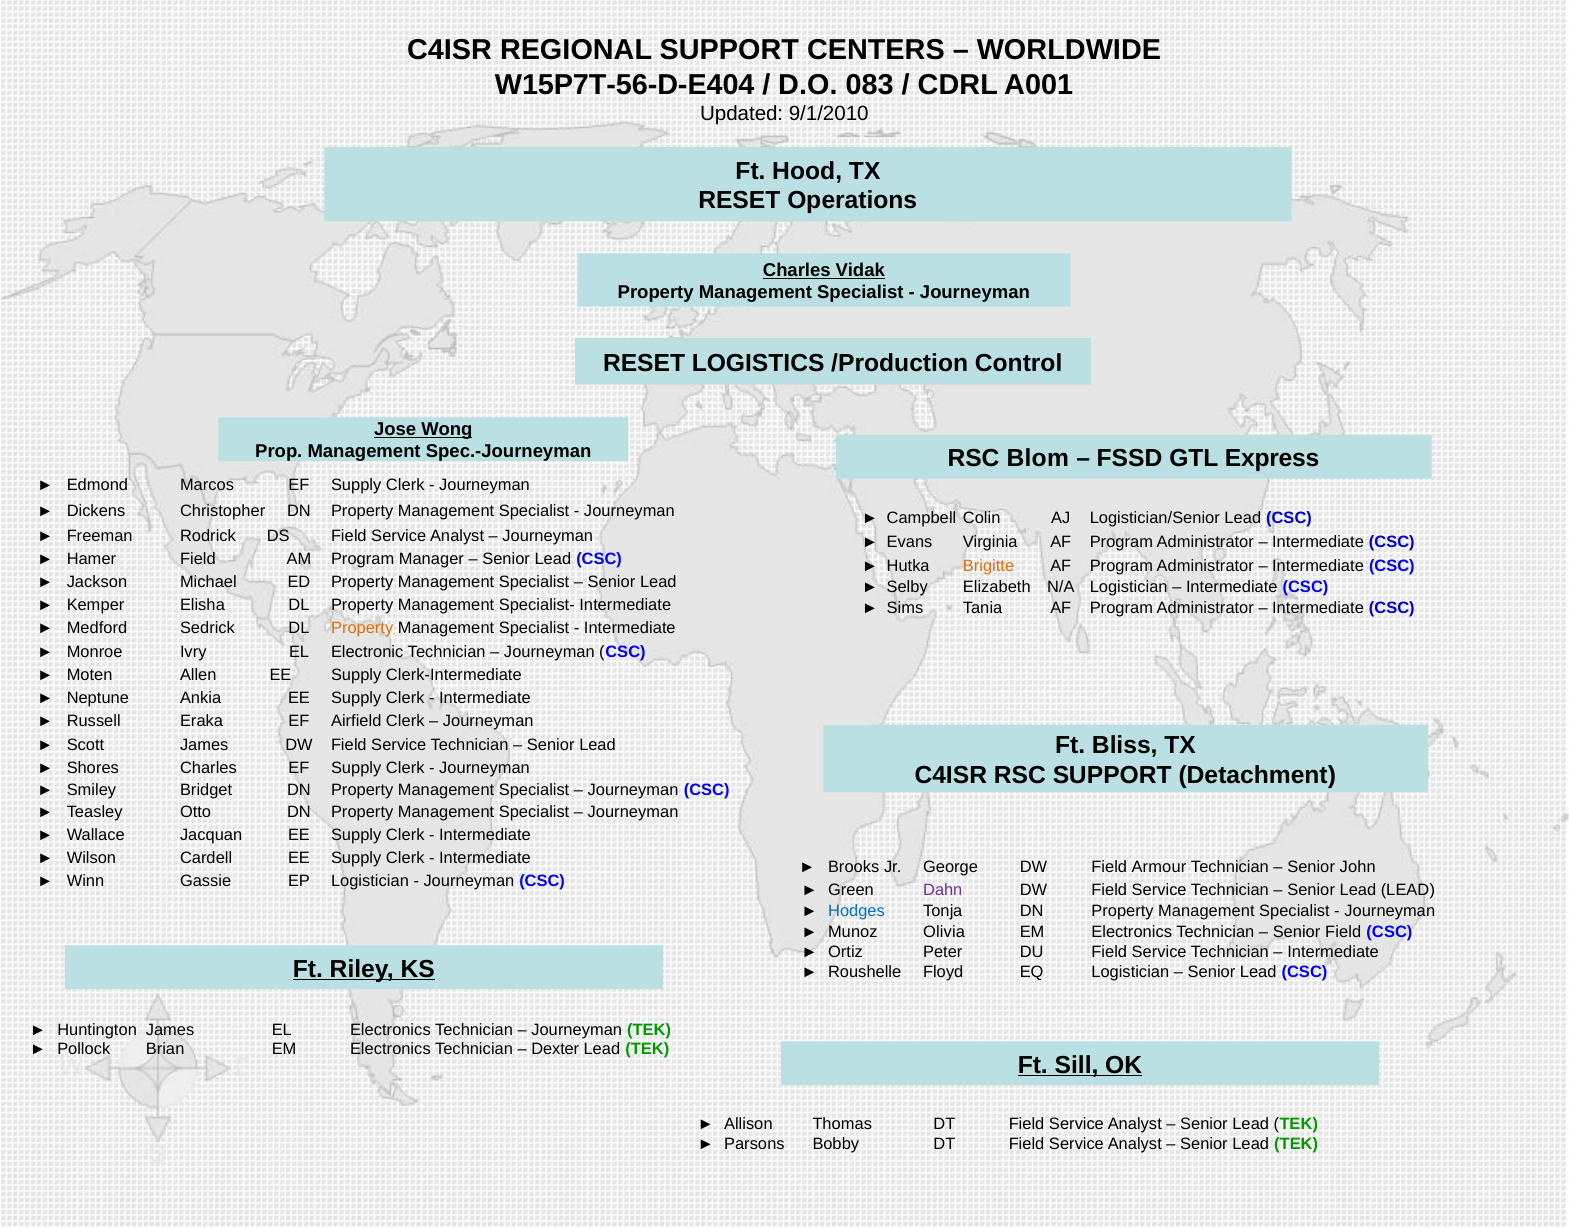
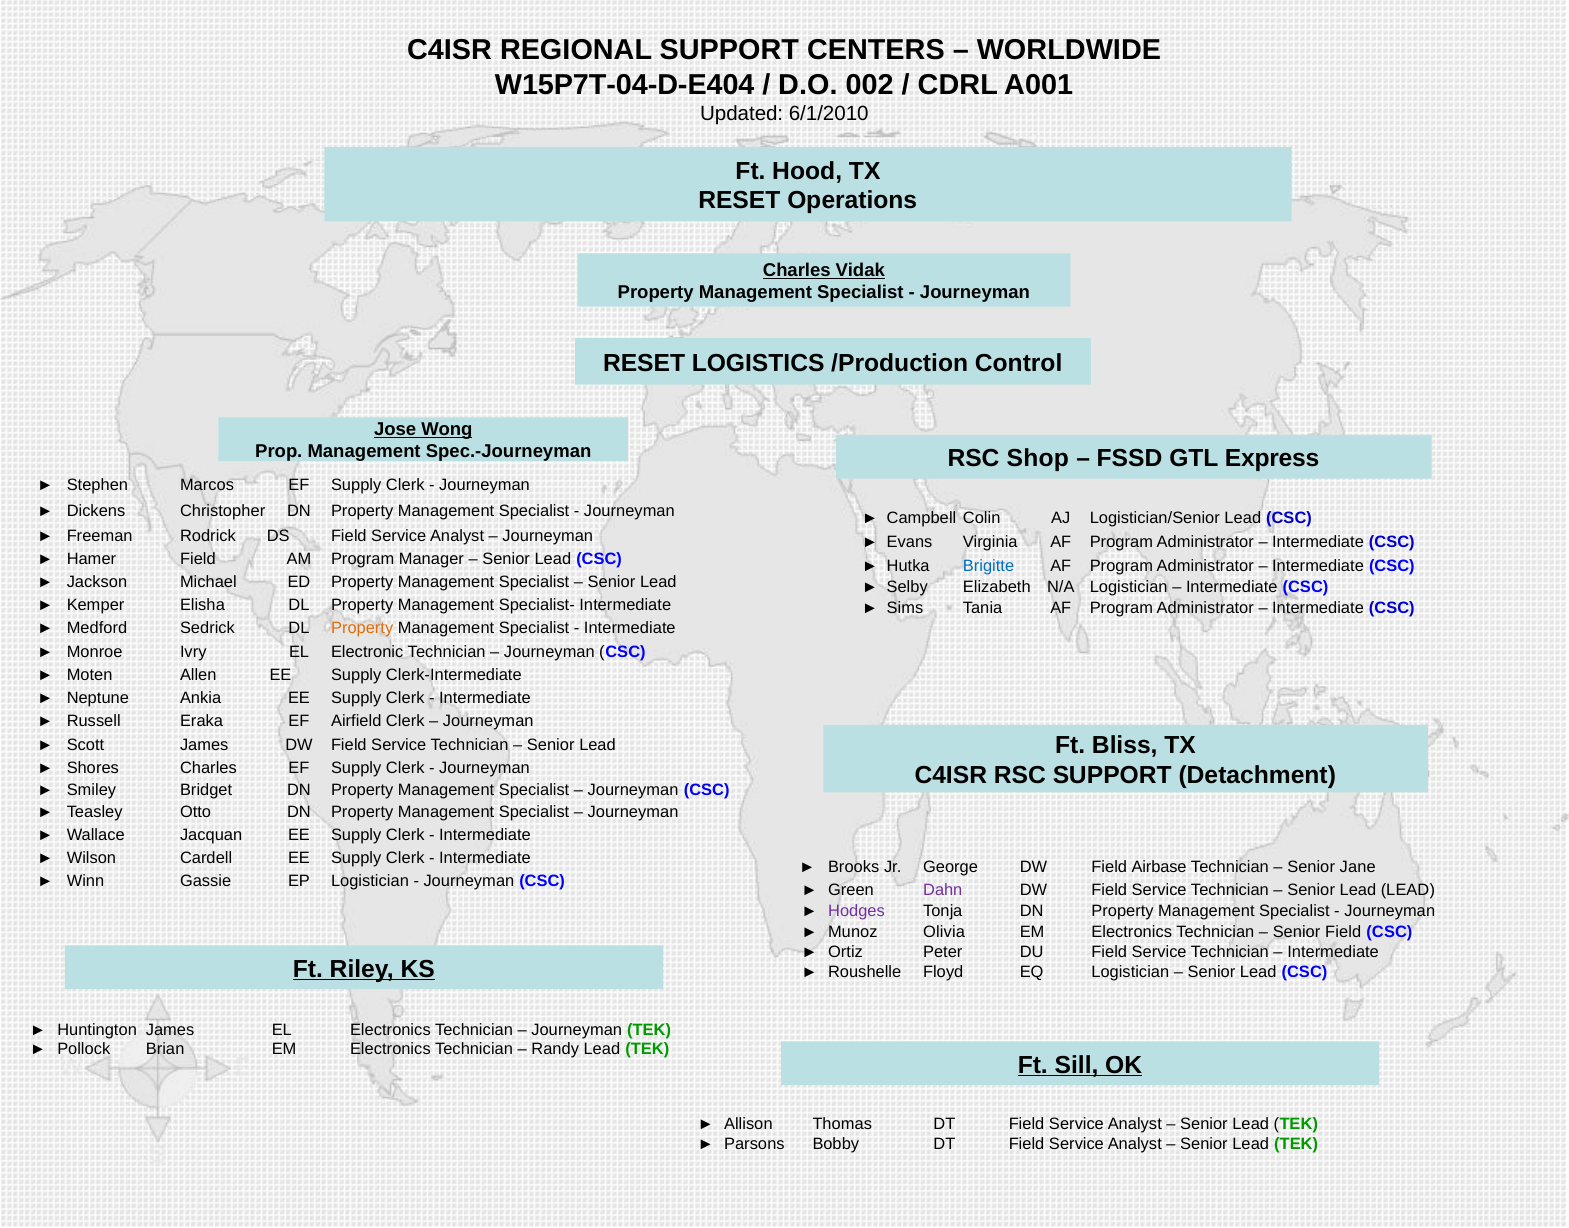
W15P7T-56-D-E404: W15P7T-56-D-E404 -> W15P7T-04-D-E404
083: 083 -> 002
9/1/2010: 9/1/2010 -> 6/1/2010
Blom: Blom -> Shop
Edmond: Edmond -> Stephen
Brigitte colour: orange -> blue
Armour: Armour -> Airbase
John: John -> Jane
Hodges colour: blue -> purple
Dexter: Dexter -> Randy
